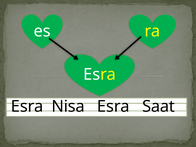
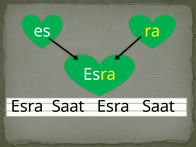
Nisa at (68, 106): Nisa -> Saat
